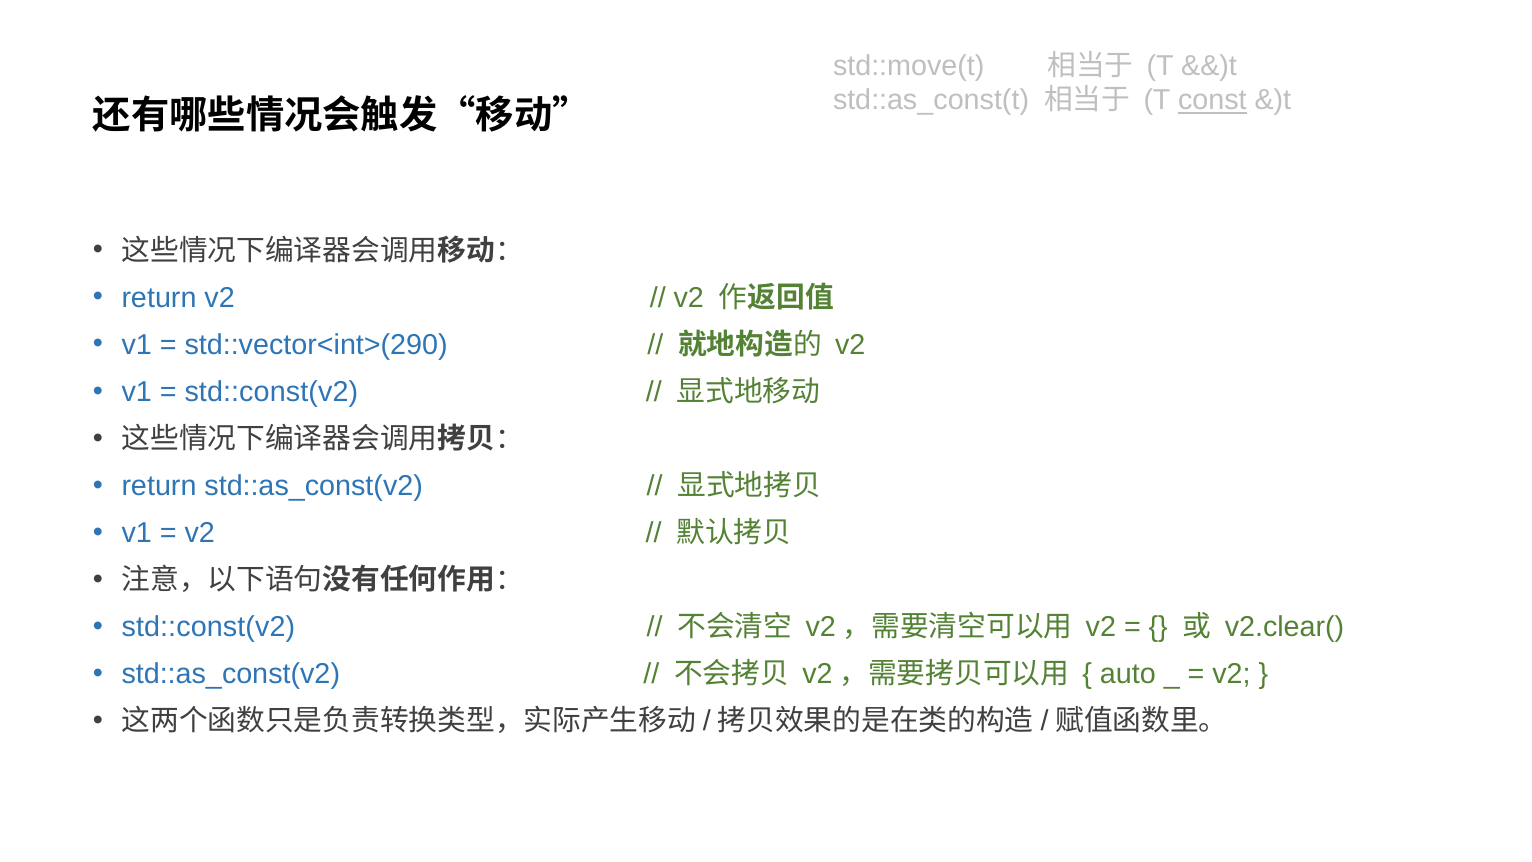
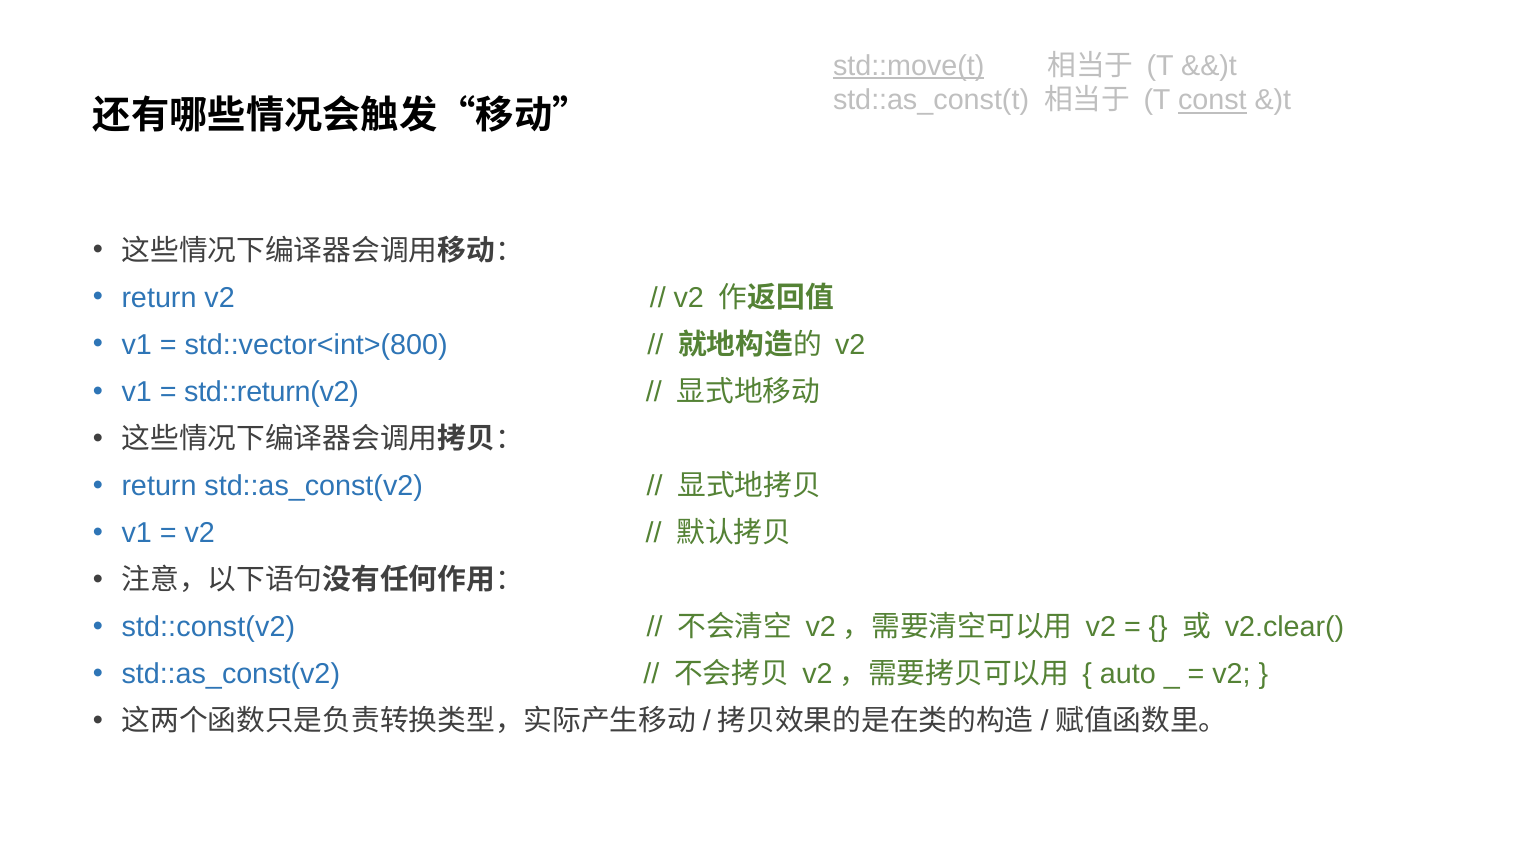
std::move(t underline: none -> present
std::vector<int>(290: std::vector<int>(290 -> std::vector<int>(800
std::const(v2 at (271, 391): std::const(v2 -> std::return(v2
